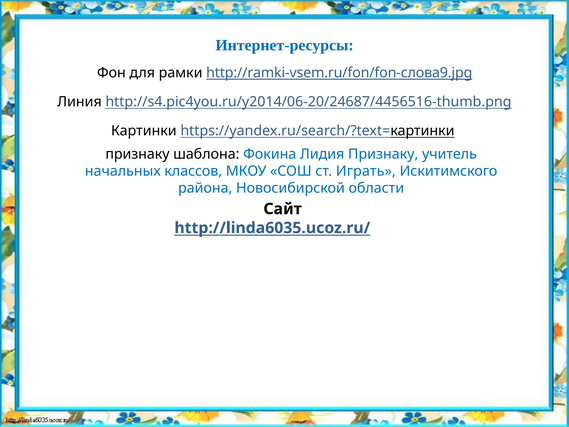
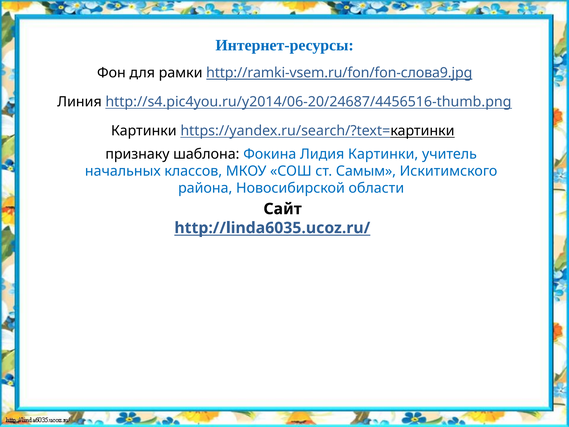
Лидия Признаку: Признаку -> Картинки
Играть: Играть -> Самым
